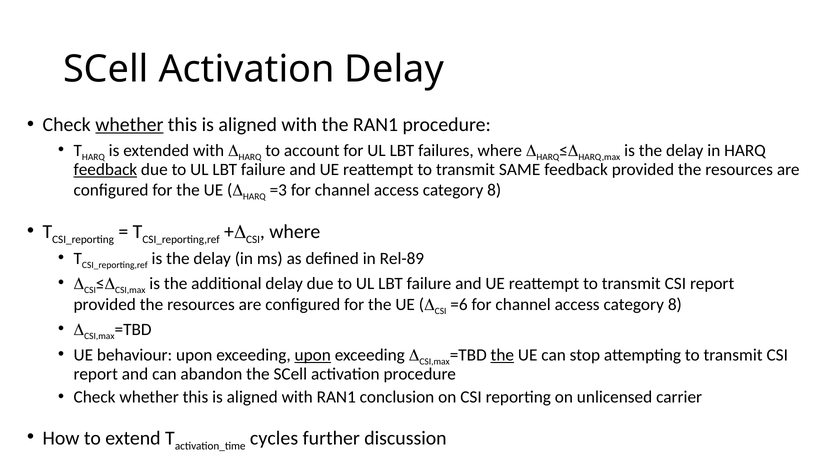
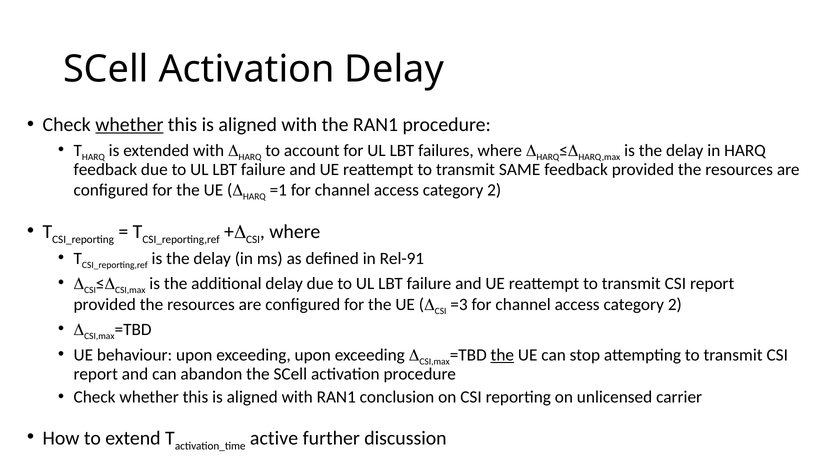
feedback at (105, 170) underline: present -> none
=3: =3 -> =1
8 at (494, 190): 8 -> 2
Rel-89: Rel-89 -> Rel-91
=6: =6 -> =3
8 at (675, 305): 8 -> 2
upon at (313, 355) underline: present -> none
cycles: cycles -> active
